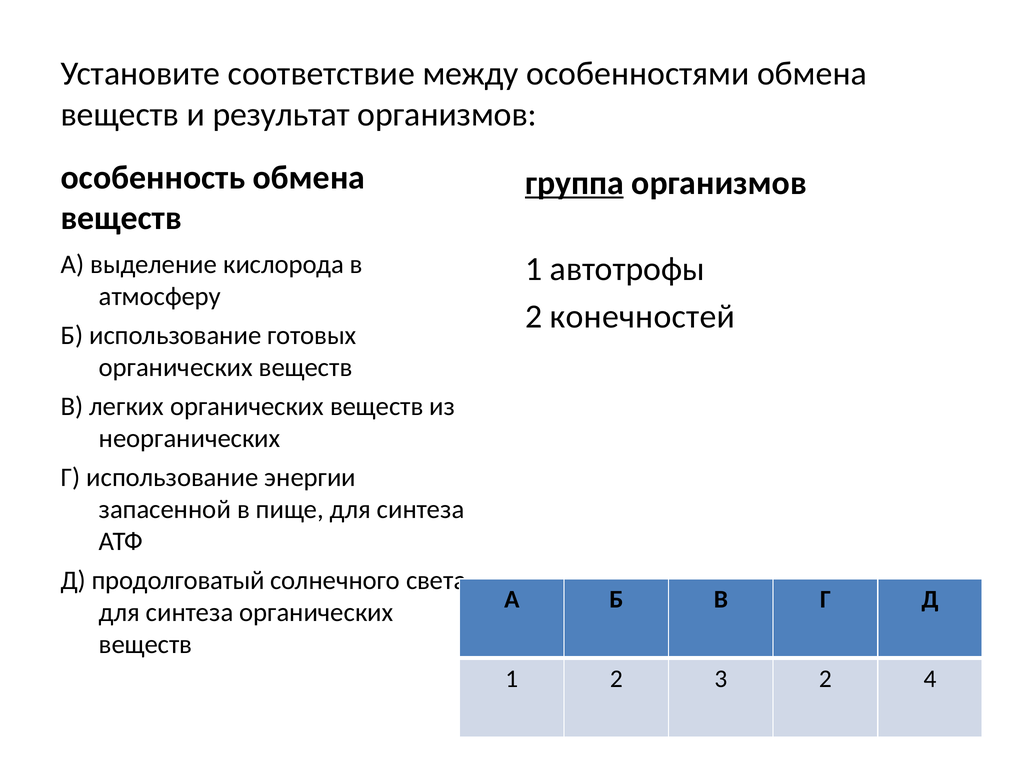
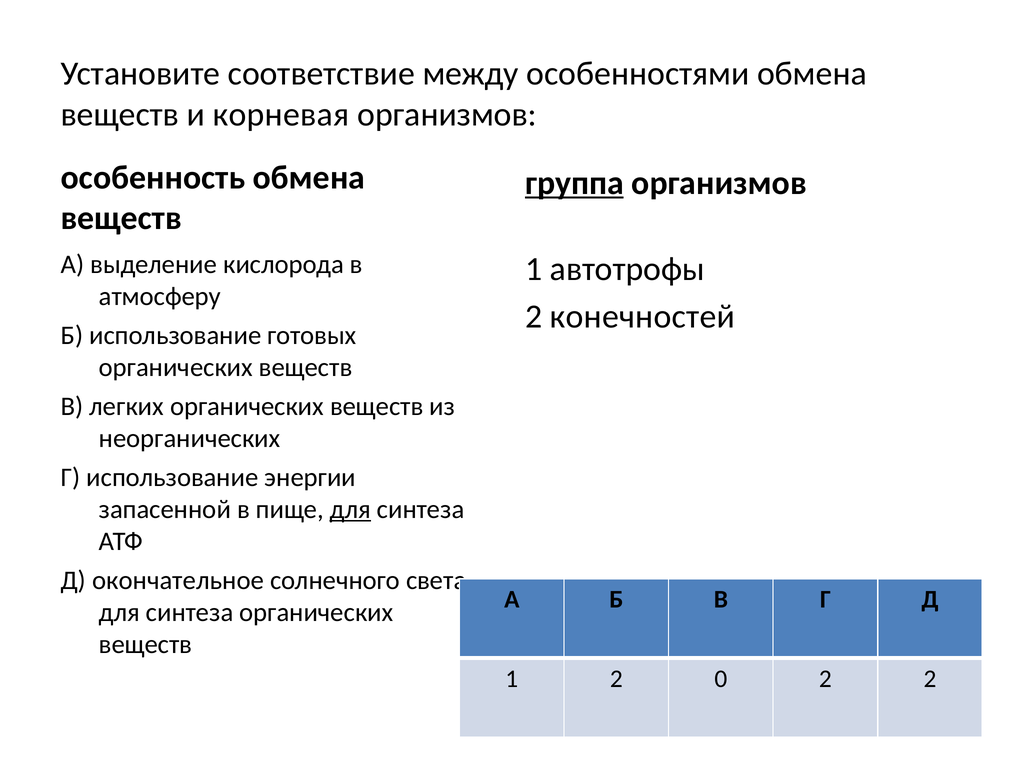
результат: результат -> корневая
для at (350, 509) underline: none -> present
продолговатый: продолговатый -> окончательное
3: 3 -> 0
2 4: 4 -> 2
